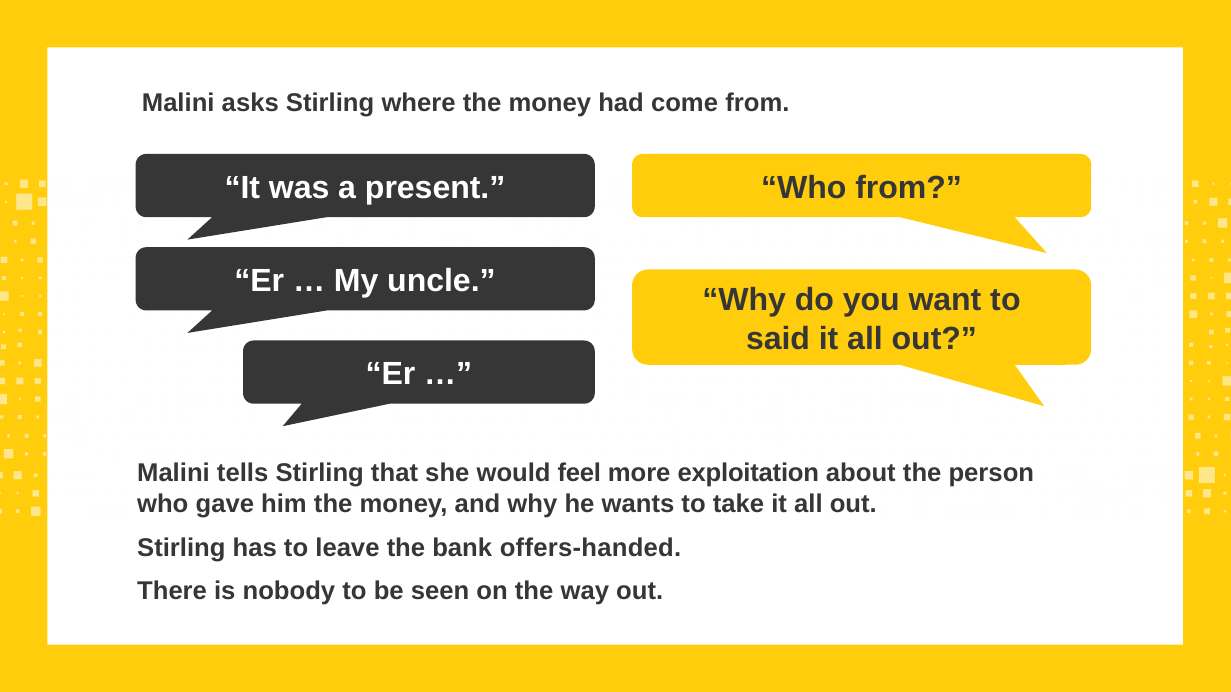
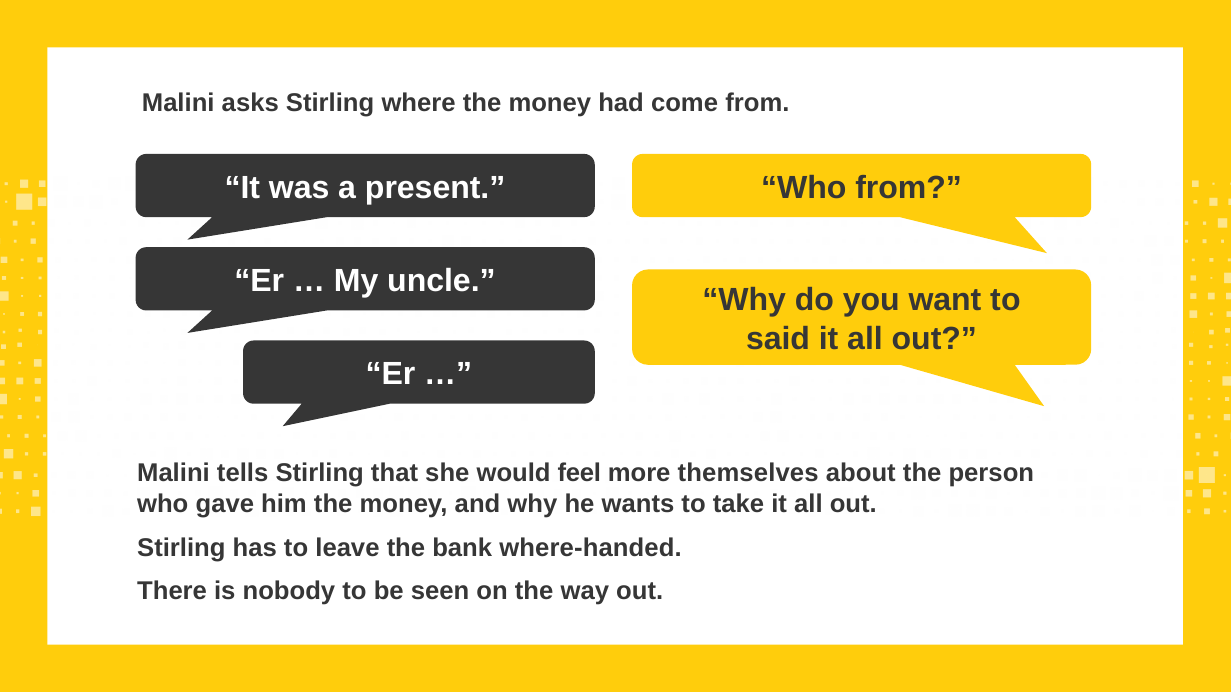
exploitation: exploitation -> themselves
offers-handed: offers-handed -> where-handed
